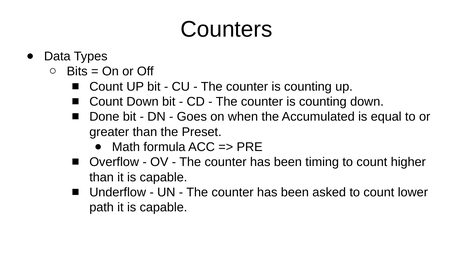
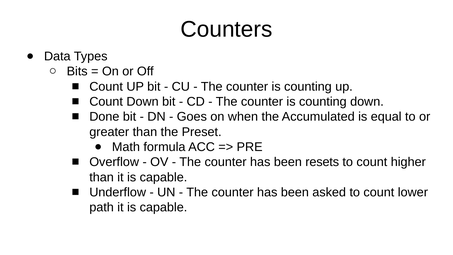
timing: timing -> resets
